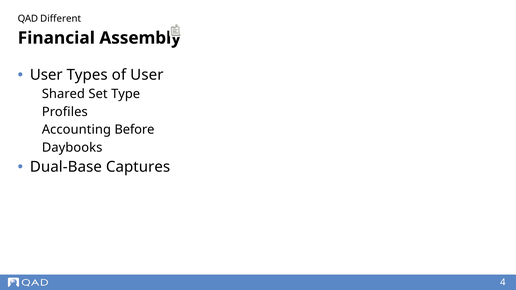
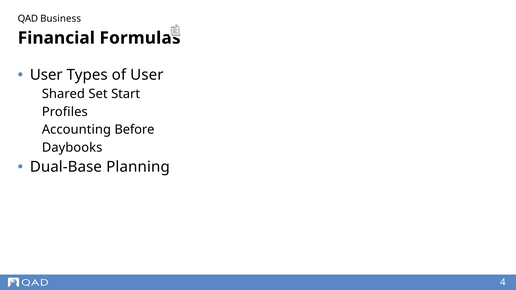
Different: Different -> Business
Assembly: Assembly -> Formulas
Type: Type -> Start
Captures: Captures -> Planning
